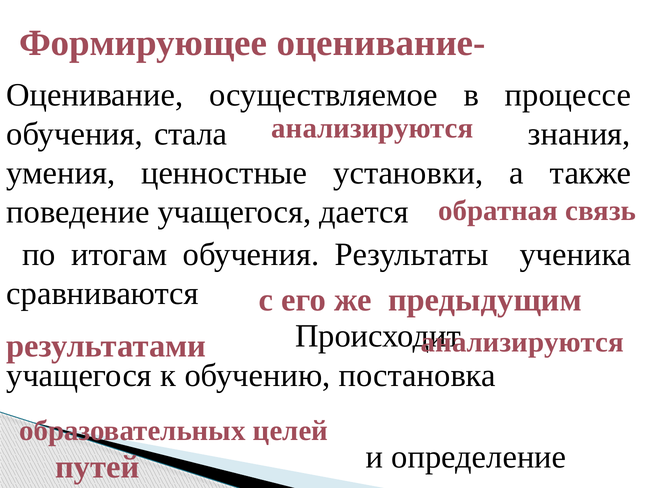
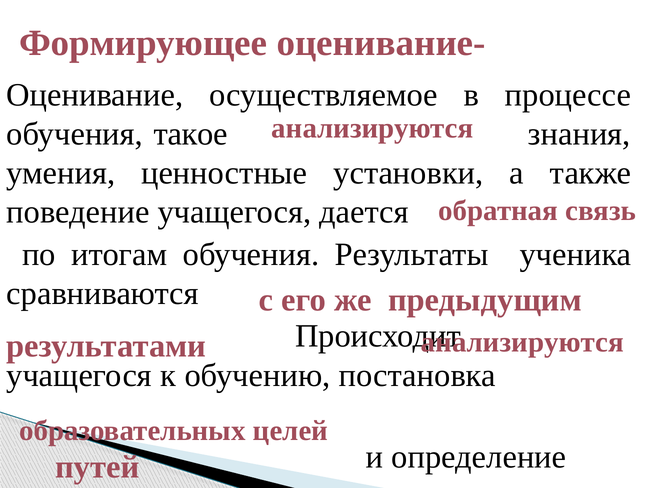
стала: стала -> такое
